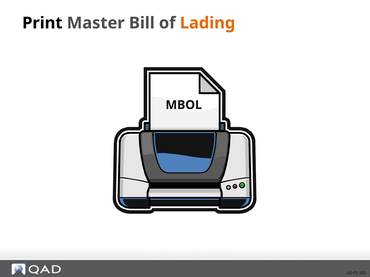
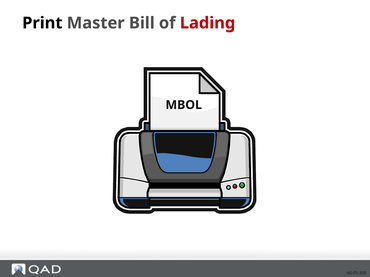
Lading colour: orange -> red
